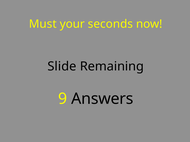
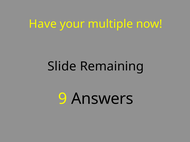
Must: Must -> Have
seconds: seconds -> multiple
